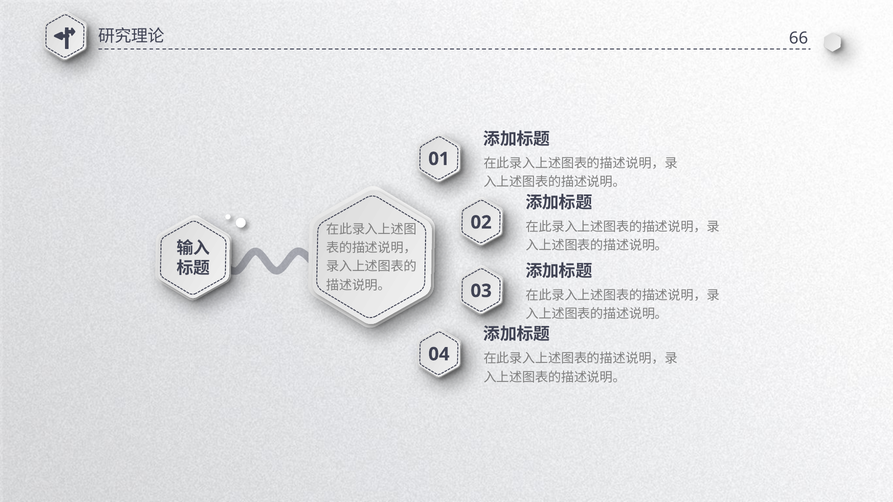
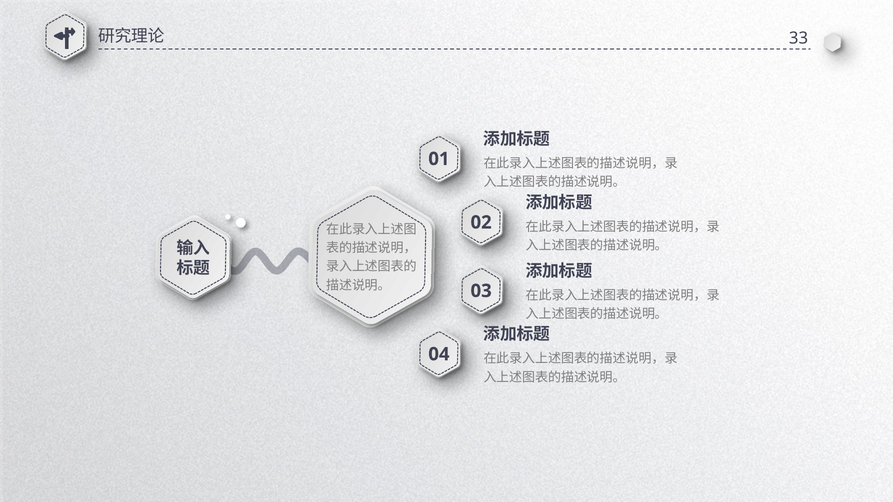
66: 66 -> 33
